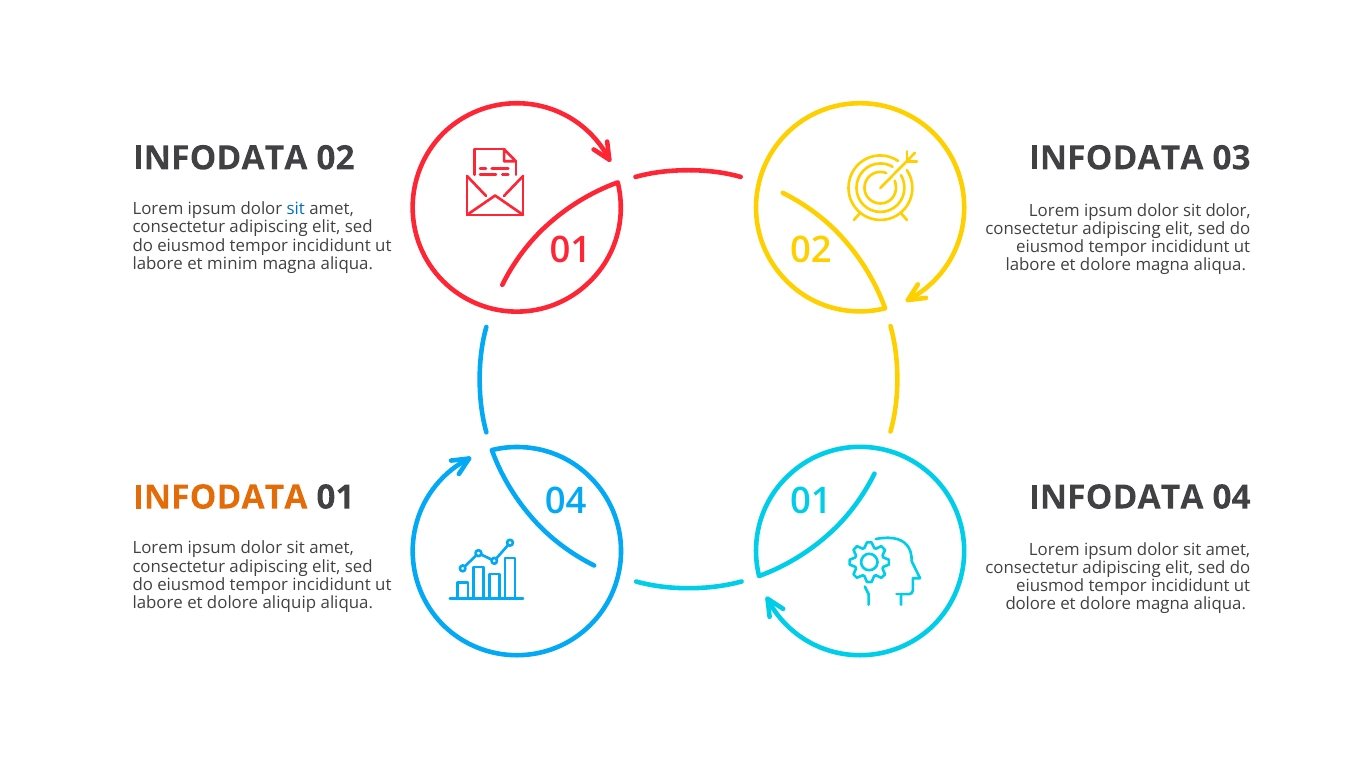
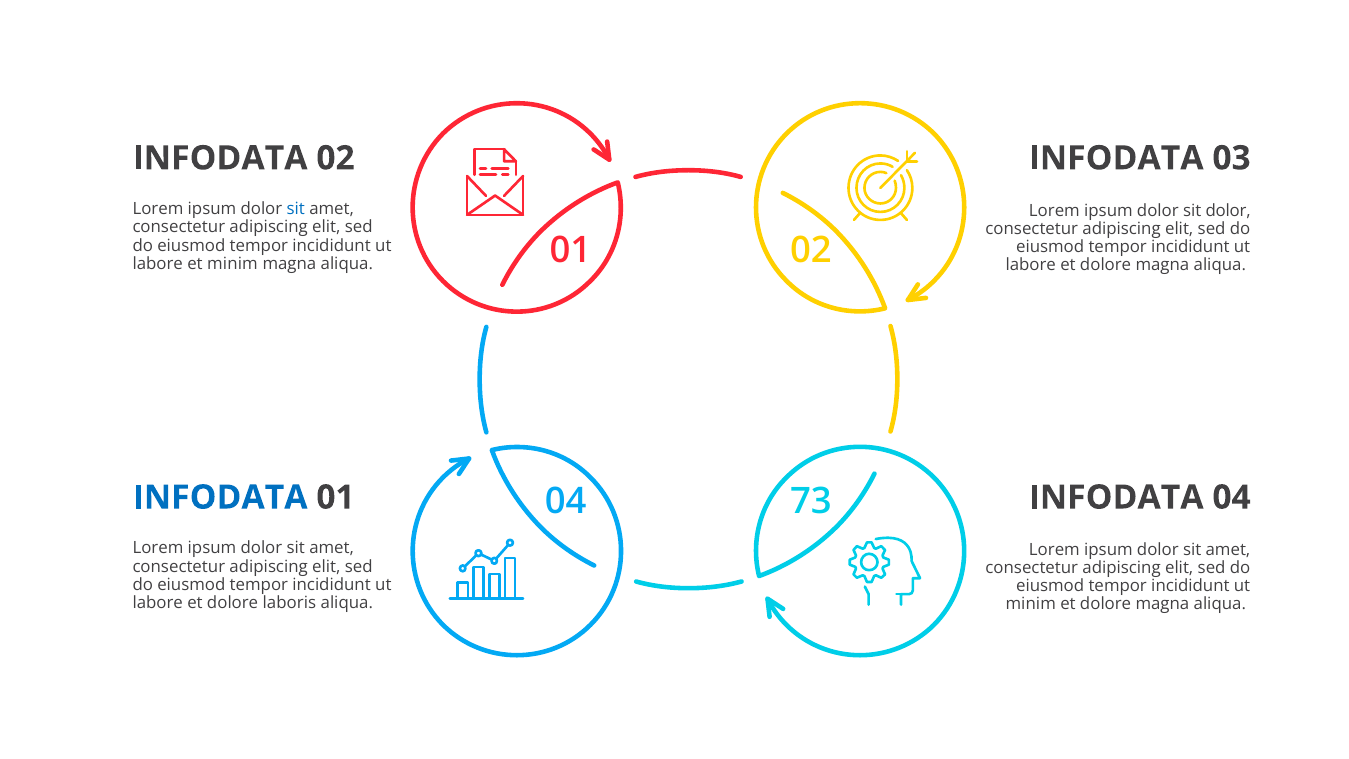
INFODATA at (220, 497) colour: orange -> blue
04 01: 01 -> 73
aliquip: aliquip -> laboris
dolore at (1031, 604): dolore -> minim
